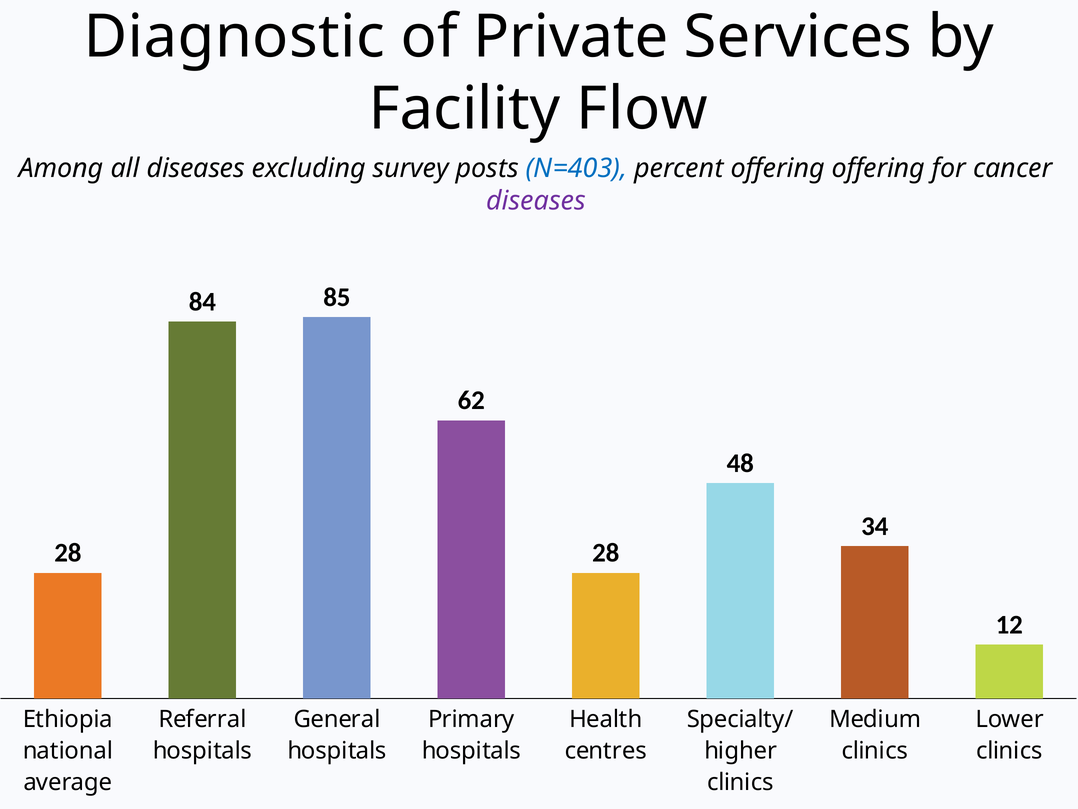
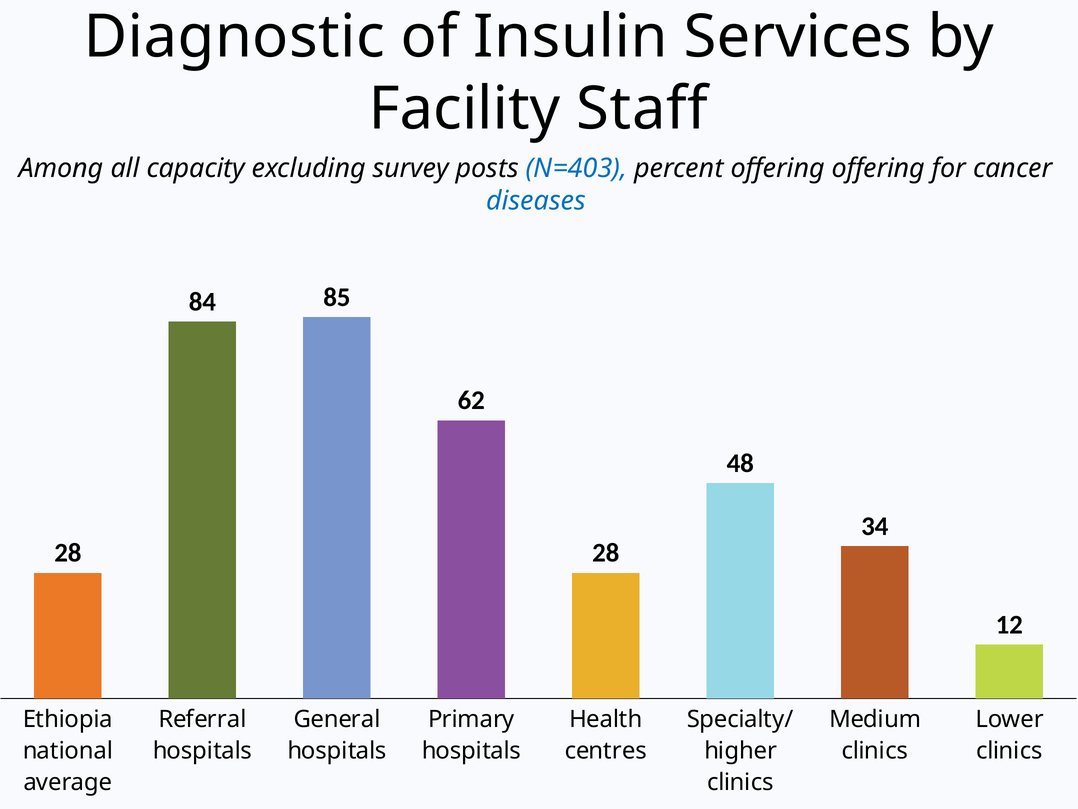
Private: Private -> Insulin
Flow: Flow -> Staff
all diseases: diseases -> capacity
diseases at (536, 201) colour: purple -> blue
